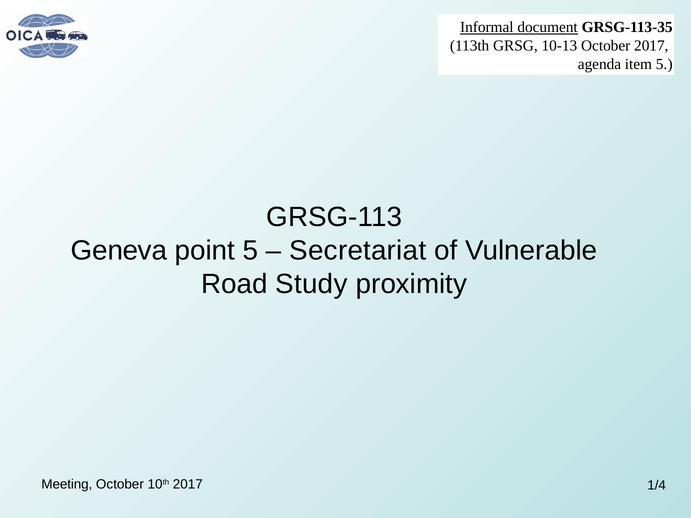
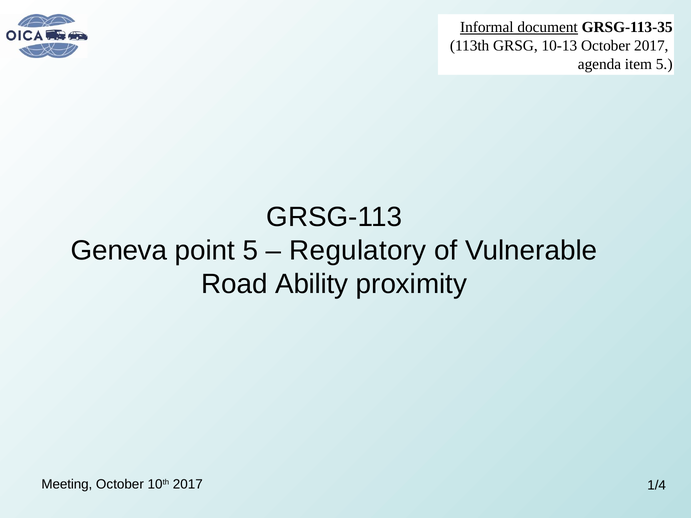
Secretariat: Secretariat -> Regulatory
Study: Study -> Ability
